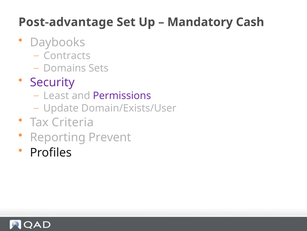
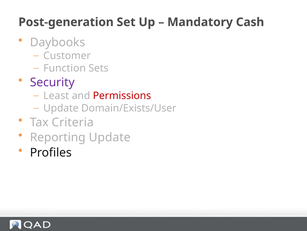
Post-advantage: Post-advantage -> Post-generation
Contracts: Contracts -> Customer
Domains: Domains -> Function
Permissions colour: purple -> red
Reporting Prevent: Prevent -> Update
